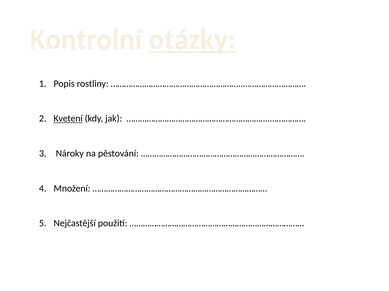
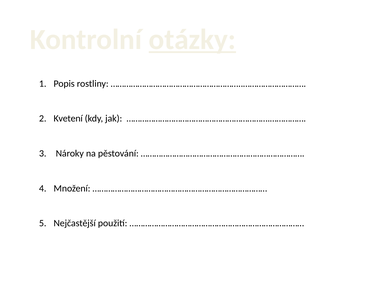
Kvetení underline: present -> none
